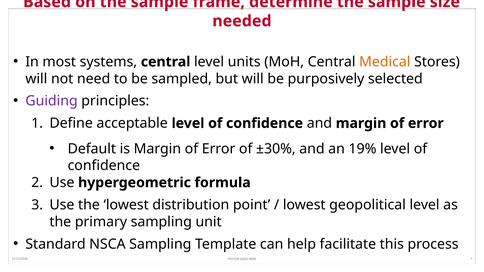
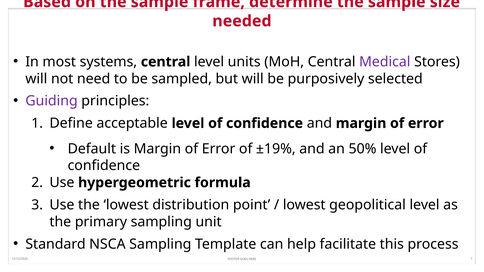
Medical colour: orange -> purple
±30%: ±30% -> ±19%
19%: 19% -> 50%
